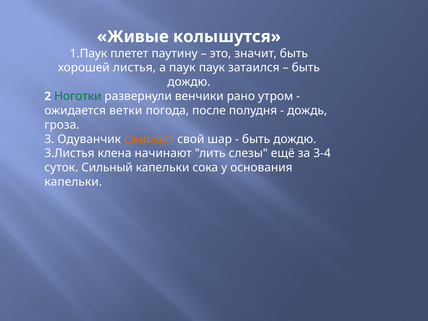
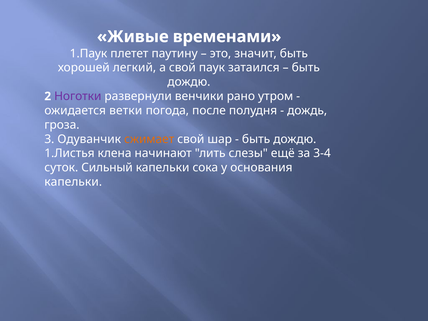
колышутся: колышутся -> временами
листья: листья -> легкий
а паук: паук -> свой
Ноготки colour: green -> purple
3.Листья: 3.Листья -> 1.Листья
